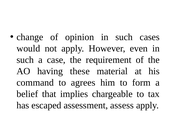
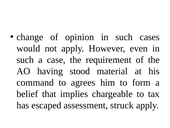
these: these -> stood
assess: assess -> struck
